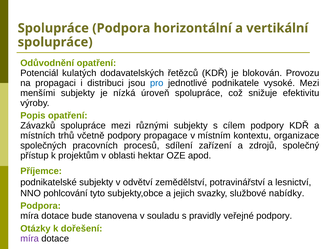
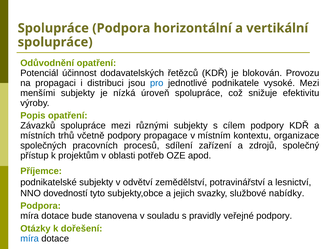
kulatých: kulatých -> účinnost
hektar: hektar -> potřeb
pohlcování: pohlcování -> dovedností
míra at (30, 239) colour: purple -> blue
